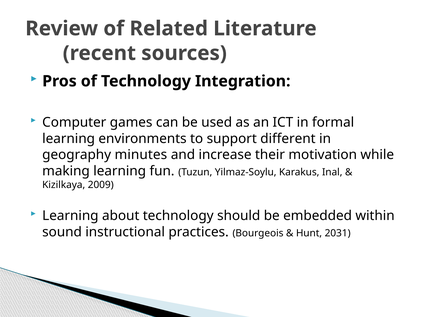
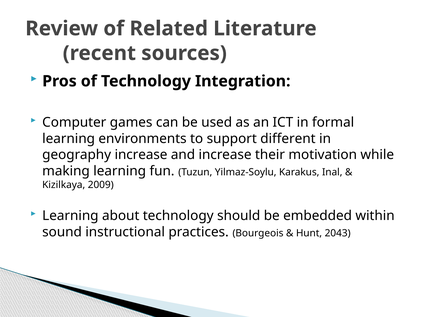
geography minutes: minutes -> increase
2031: 2031 -> 2043
